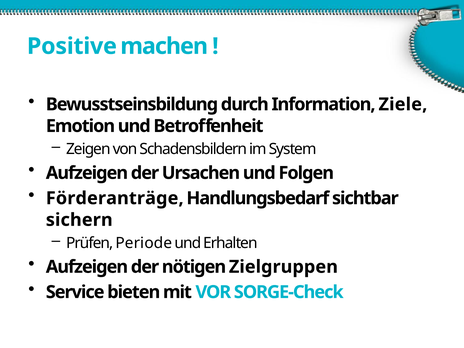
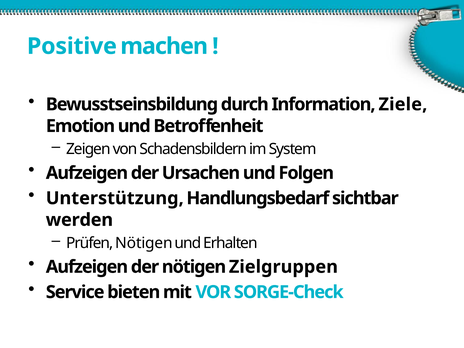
Förderanträge: Förderanträge -> Unterstützung
sichern: sichern -> werden
Prüfen Periode: Periode -> Nötigen
